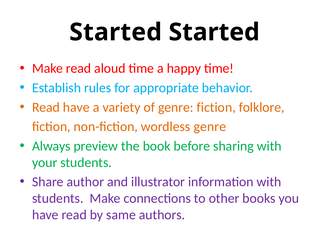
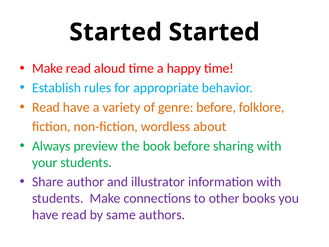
genre fiction: fiction -> before
wordless genre: genre -> about
